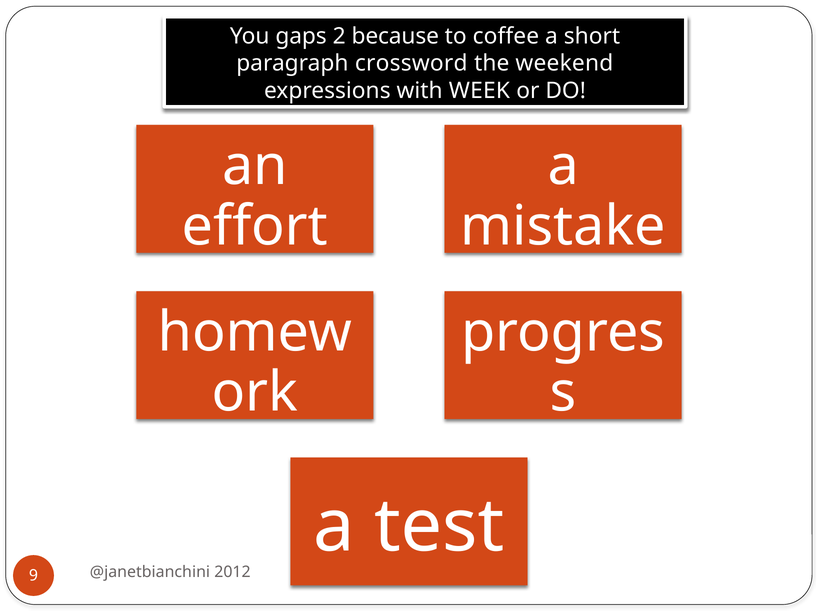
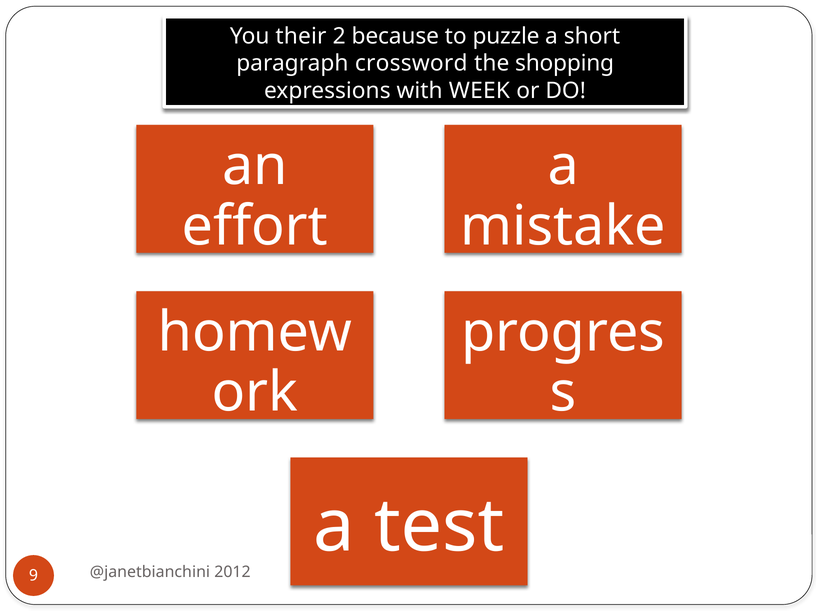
gaps: gaps -> their
coffee: coffee -> puzzle
weekend: weekend -> shopping
